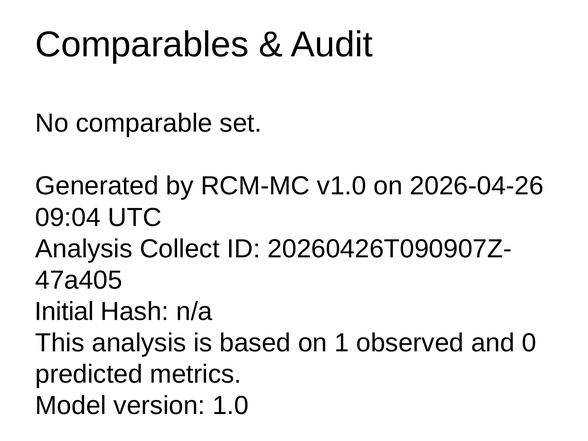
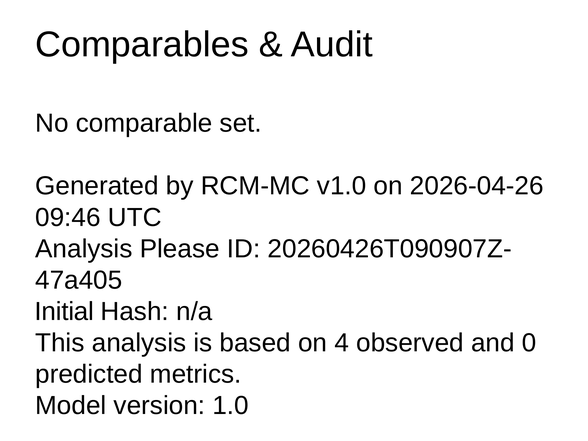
09:04: 09:04 -> 09:46
Collect: Collect -> Please
1: 1 -> 4
